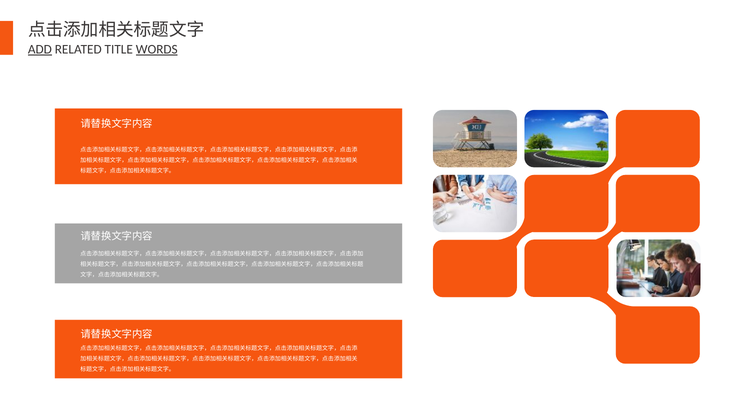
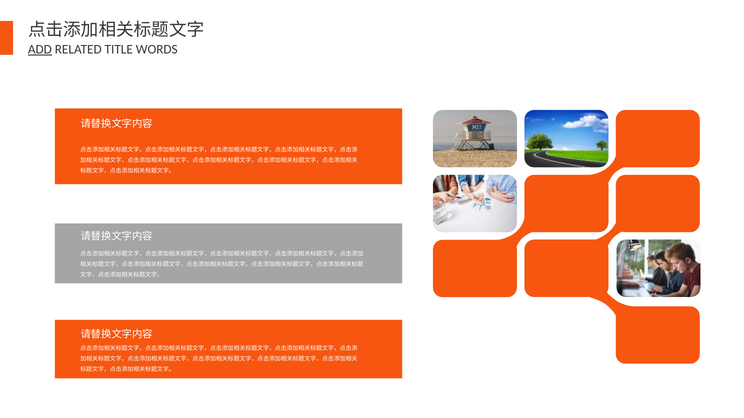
WORDS underline: present -> none
